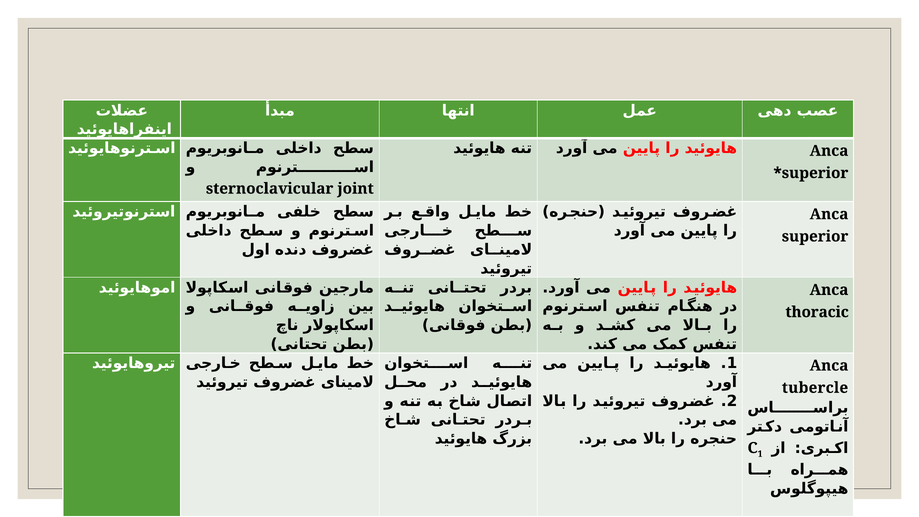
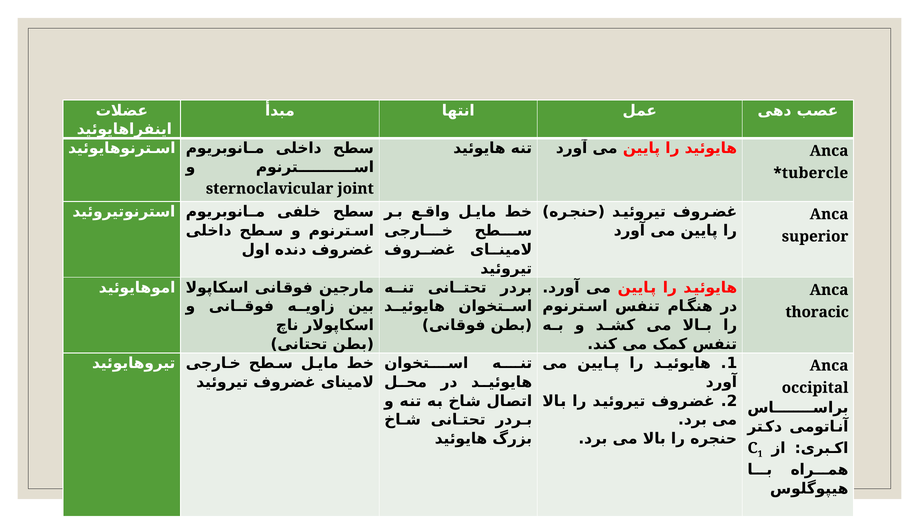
superior at (815, 173): superior -> tubercle
tubercle: tubercle -> occipital
